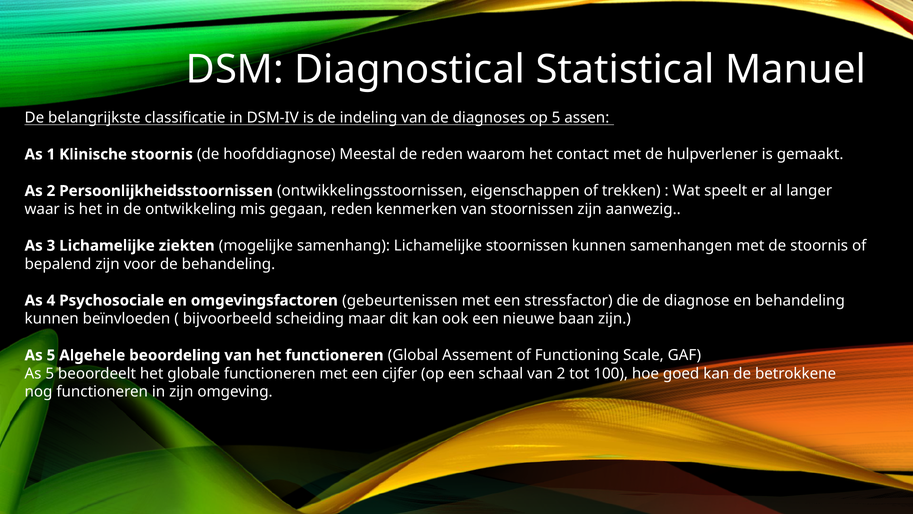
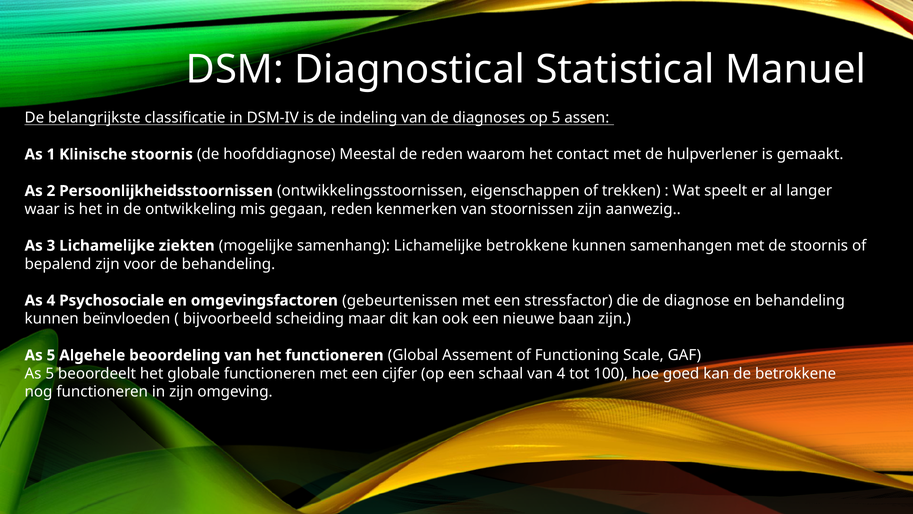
Lichamelijke stoornissen: stoornissen -> betrokkene
van 2: 2 -> 4
